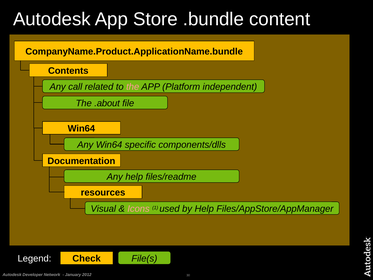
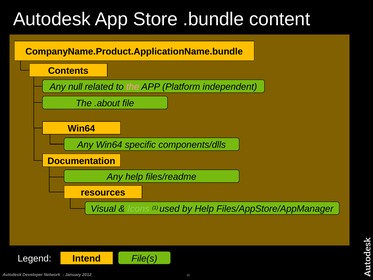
call: call -> null
Icons colour: pink -> light green
Check: Check -> Intend
